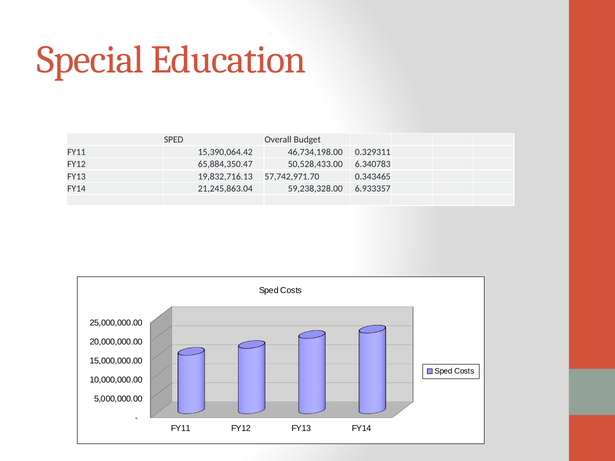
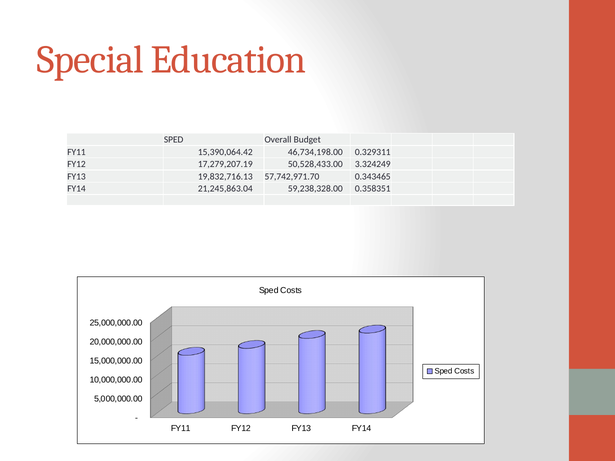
65,884,350.47: 65,884,350.47 -> 17,279,207.19
6.340783: 6.340783 -> 3.324249
6.933357: 6.933357 -> 0.358351
